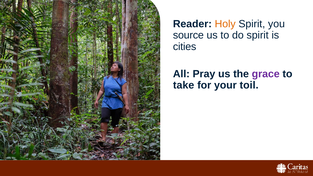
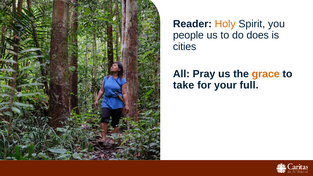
source: source -> people
do spirit: spirit -> does
grace colour: purple -> orange
toil: toil -> full
